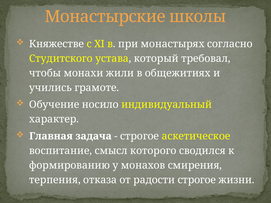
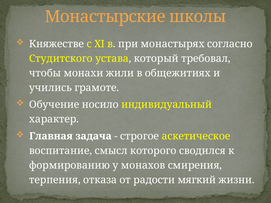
радости строгое: строгое -> мягкий
